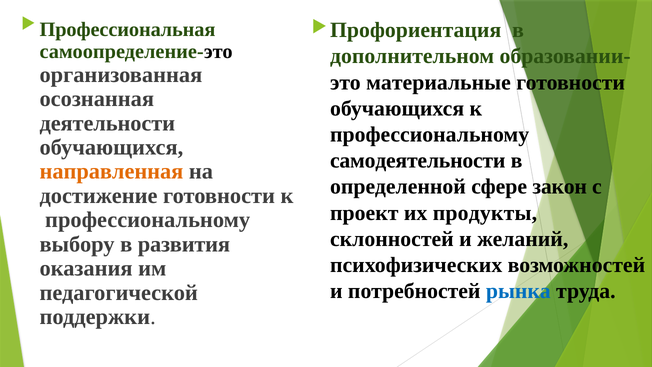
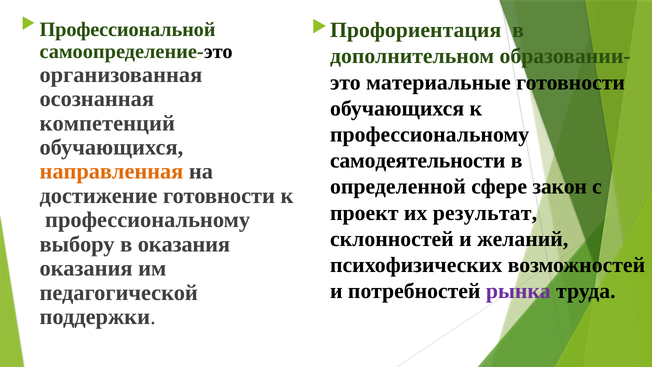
Профессиональная: Профессиональная -> Профессиональной
деятельности: деятельности -> компетенций
продукты: продукты -> результат
в развития: развития -> оказания
рынка colour: blue -> purple
